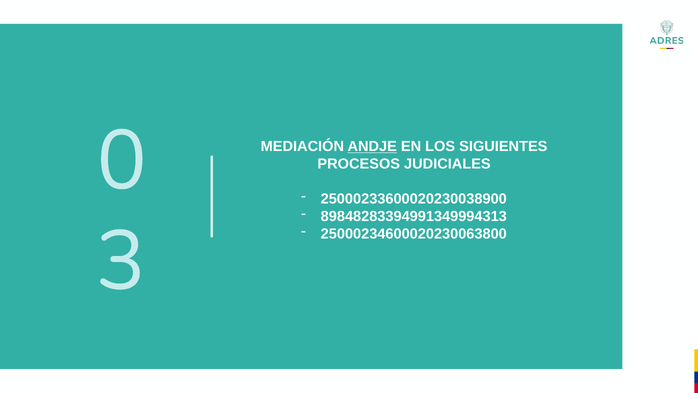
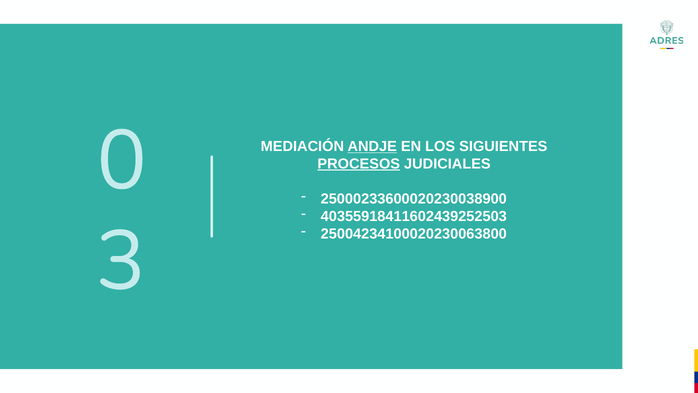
PROCESOS underline: none -> present
89848283394991349994313: 89848283394991349994313 -> 40355918411602439252503
25000234600020230063800: 25000234600020230063800 -> 25004234100020230063800
